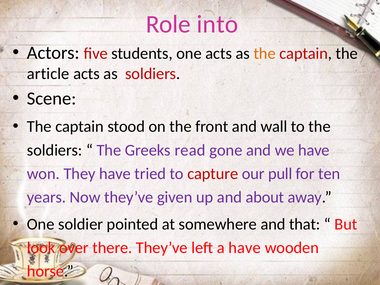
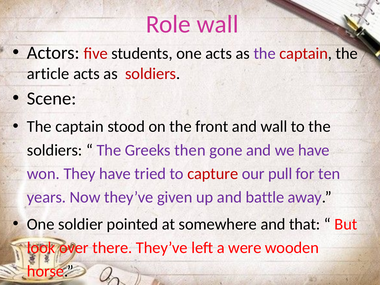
Role into: into -> wall
the at (265, 54) colour: orange -> purple
read: read -> then
about: about -> battle
a have: have -> were
